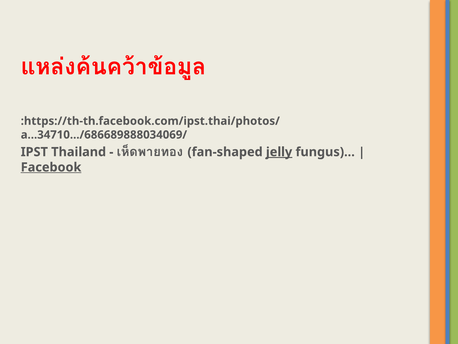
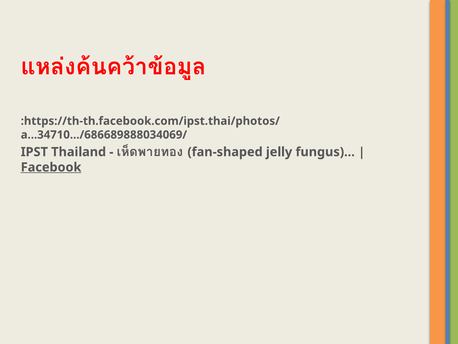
jelly underline: present -> none
